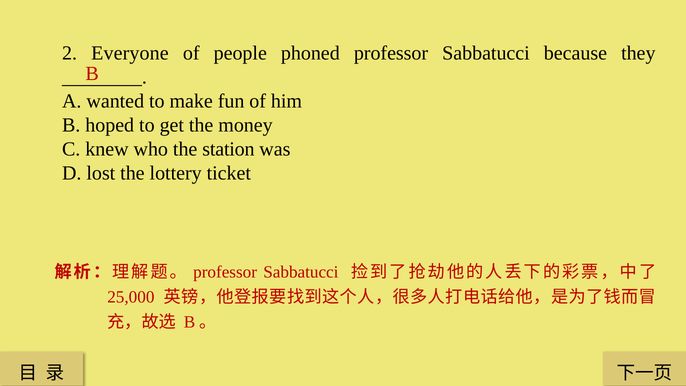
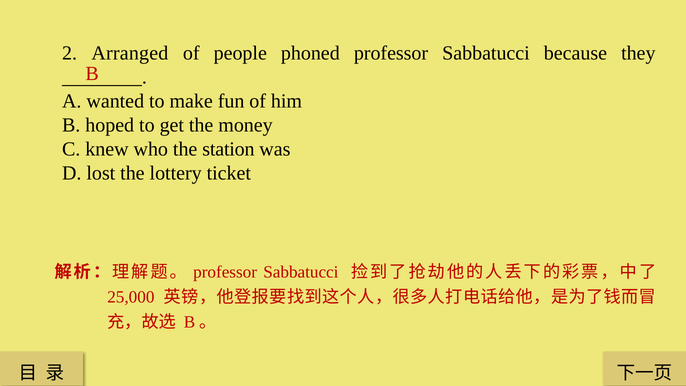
Everyone: Everyone -> Arranged
